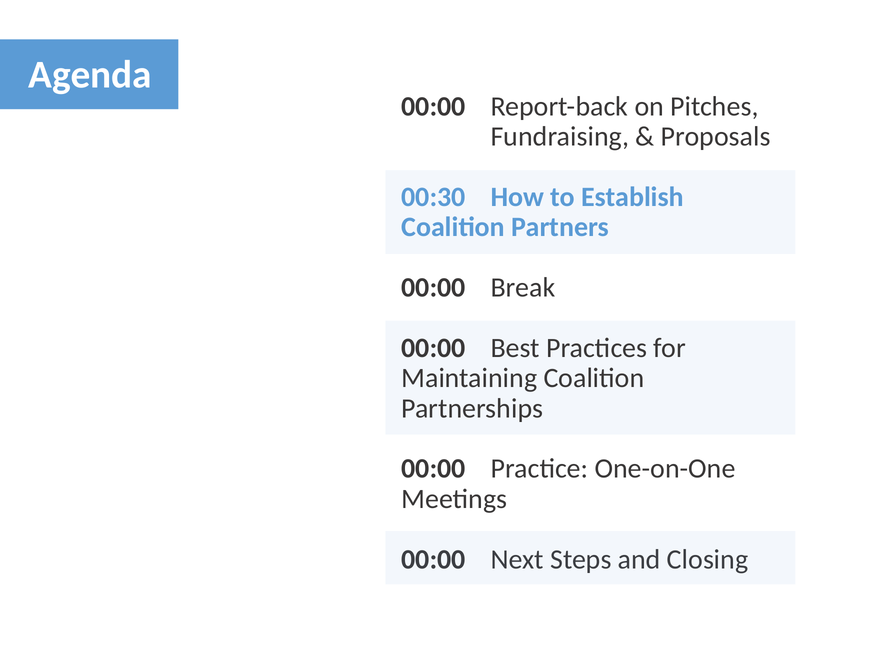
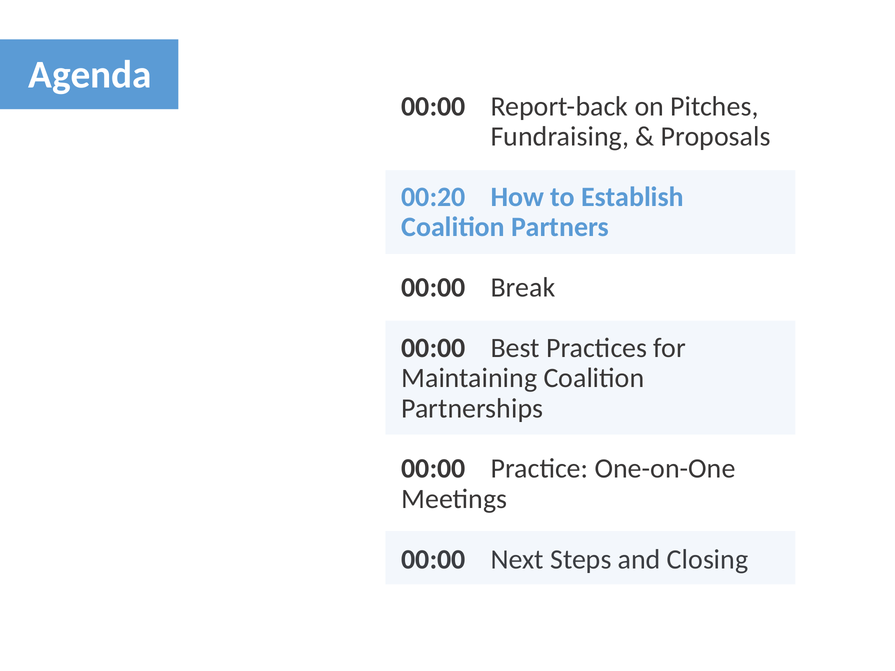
00:30: 00:30 -> 00:20
